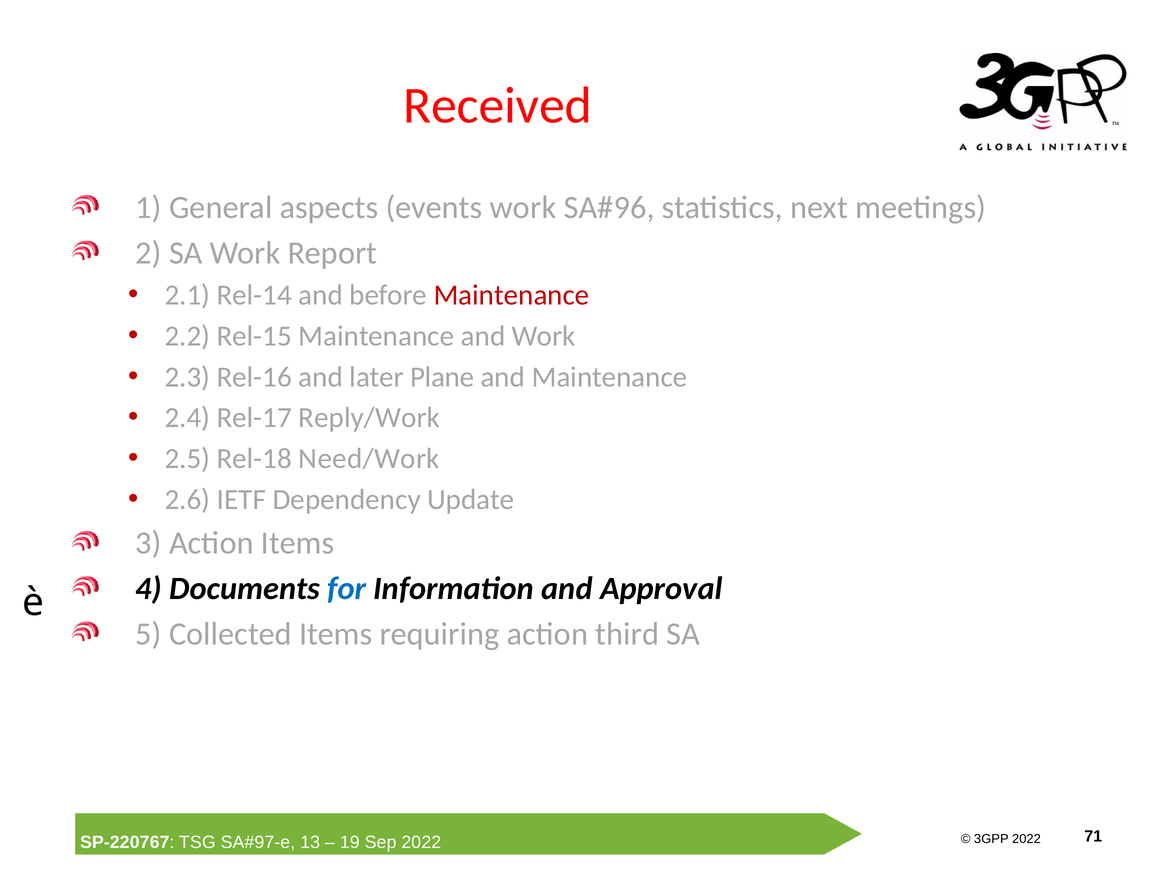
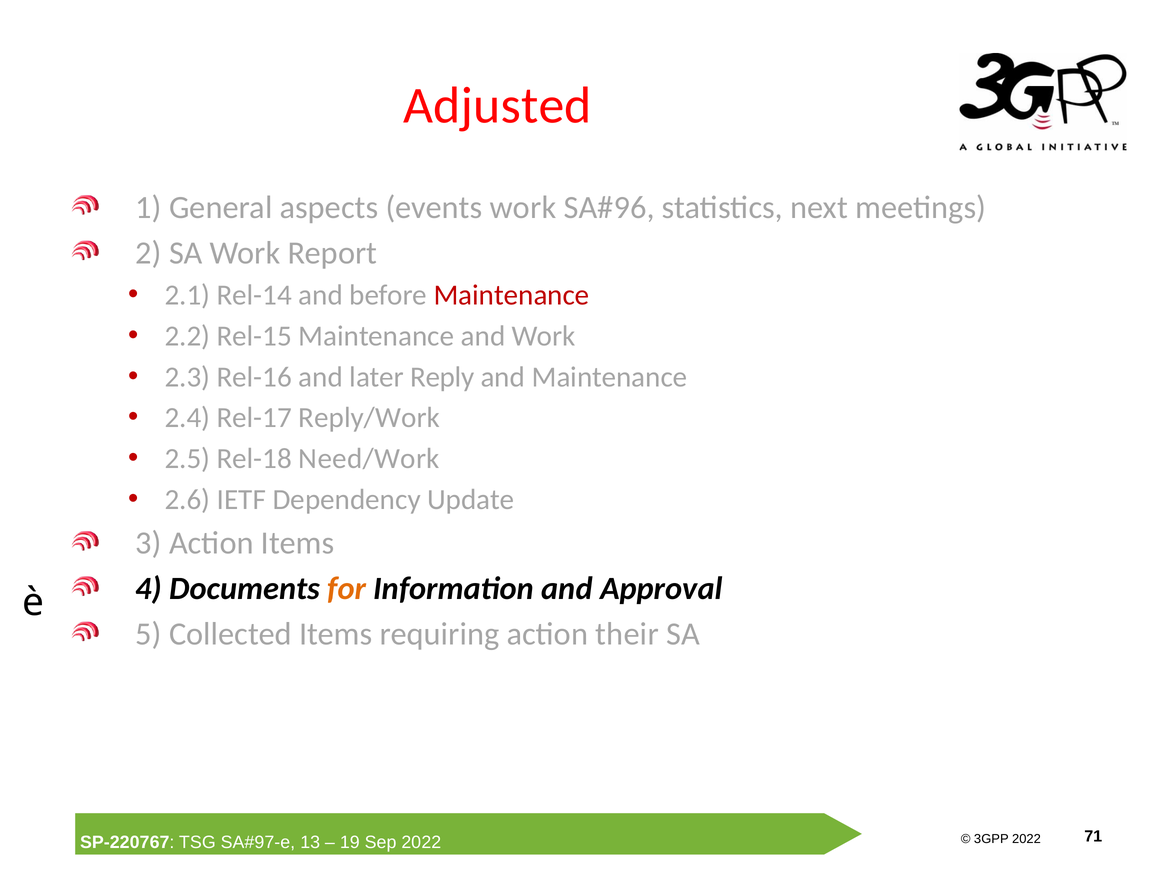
Received: Received -> Adjusted
Plane: Plane -> Reply
for colour: blue -> orange
third: third -> their
